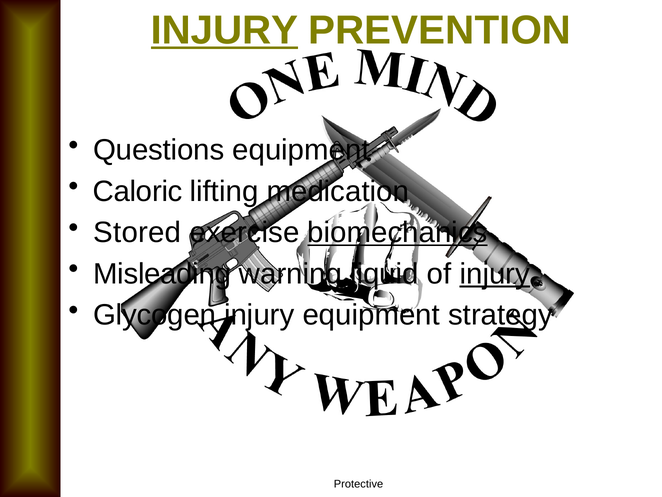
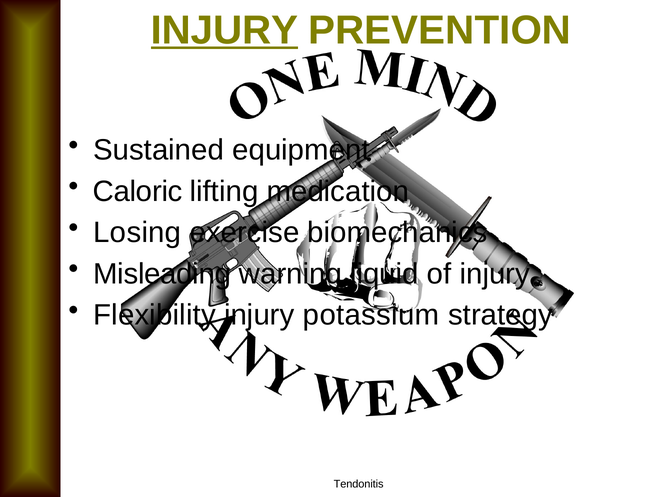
Questions: Questions -> Sustained
Stored: Stored -> Losing
biomechanics underline: present -> none
injury at (495, 274) underline: present -> none
Glycogen: Glycogen -> Flexibility
injury equipment: equipment -> potassium
Protective: Protective -> Tendonitis
